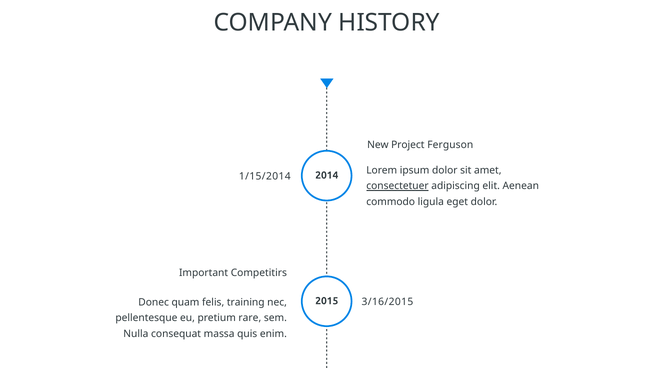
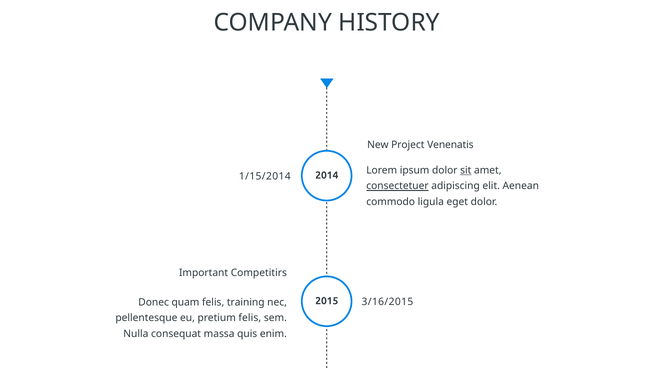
Ferguson: Ferguson -> Venenatis
sit underline: none -> present
pretium rare: rare -> felis
